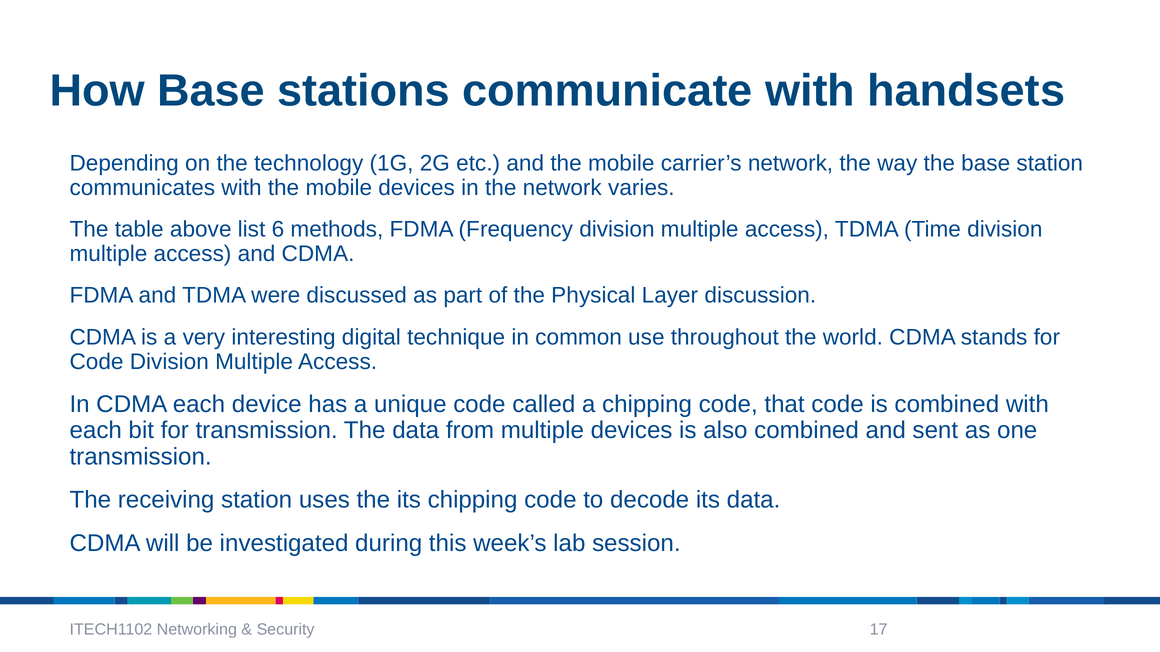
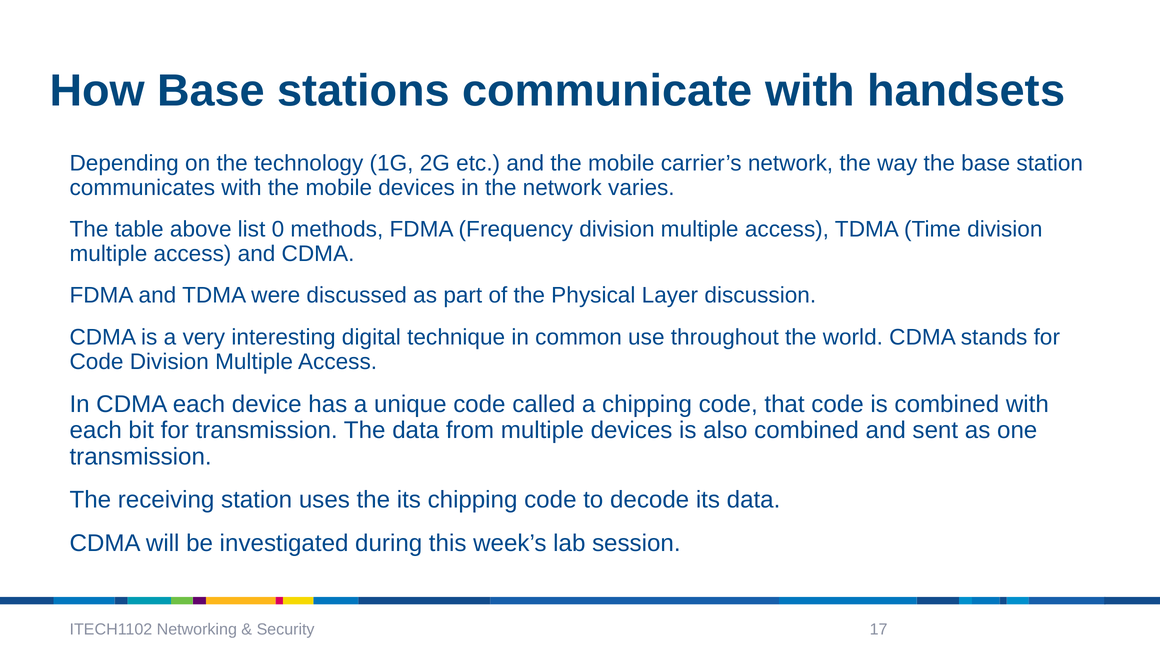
6: 6 -> 0
